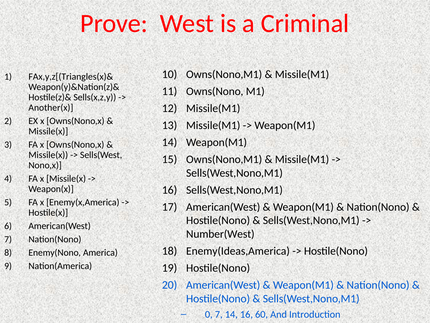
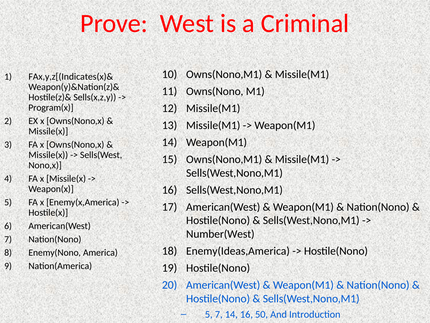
FAx,y,z[(Triangles(x)&: FAx,y,z[(Triangles(x)& -> FAx,y,z[(Indicates(x)&
Another(x: Another(x -> Program(x
0 at (209, 314): 0 -> 5
60: 60 -> 50
